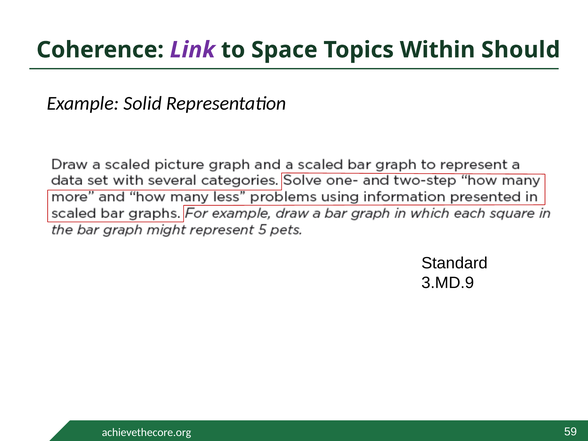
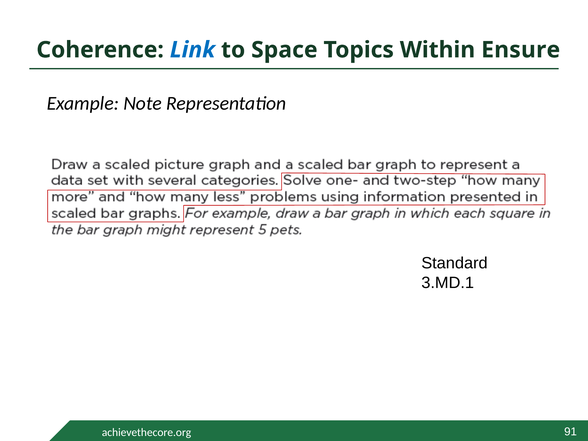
Link colour: purple -> blue
Should: Should -> Ensure
Solid: Solid -> Note
3.MD.9: 3.MD.9 -> 3.MD.1
59: 59 -> 91
